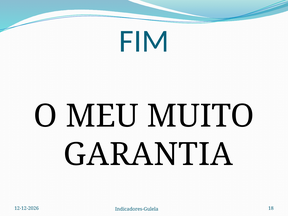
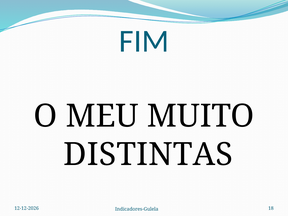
GARANTIA: GARANTIA -> DISTINTAS
